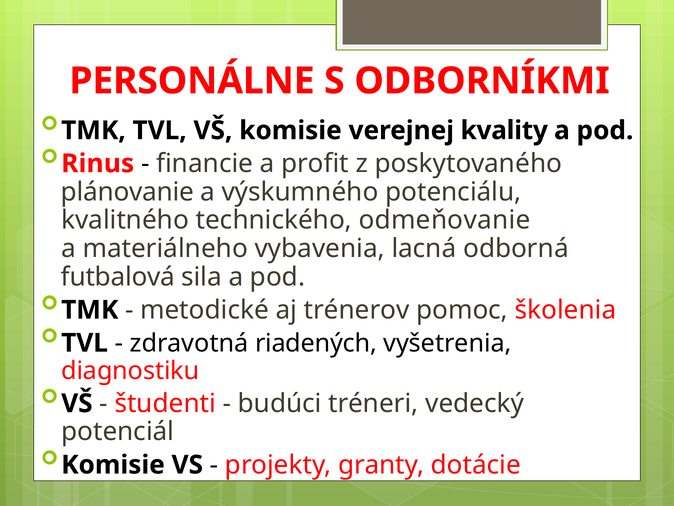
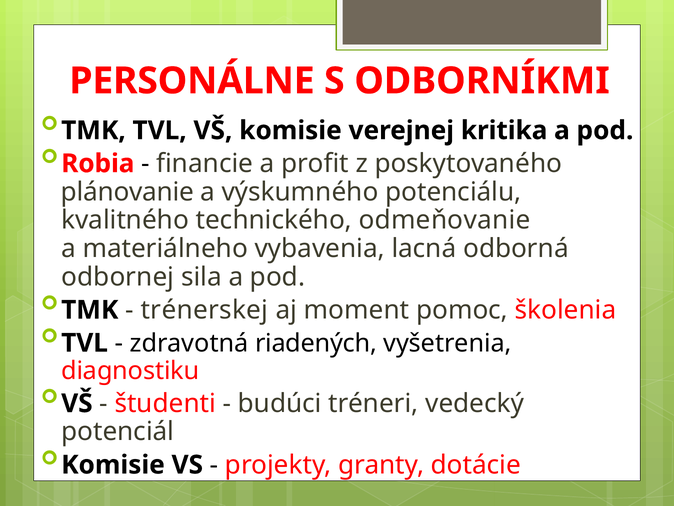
kvality: kvality -> kritika
Rinus: Rinus -> Robia
futbalová: futbalová -> odbornej
metodické: metodické -> trénerskej
trénerov: trénerov -> moment
